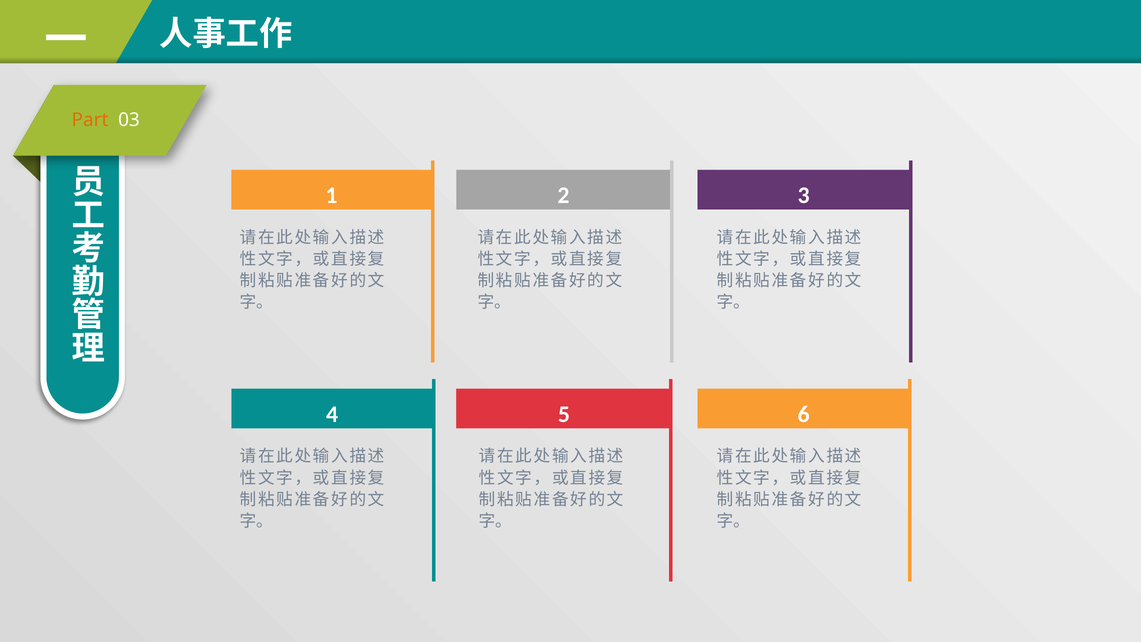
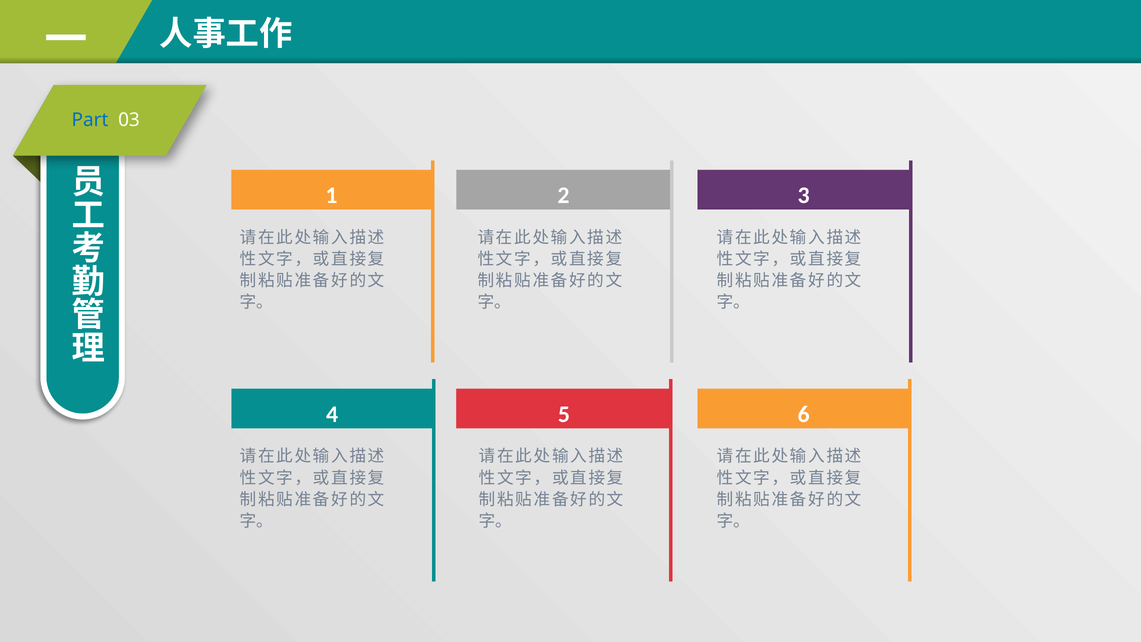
Part colour: orange -> blue
